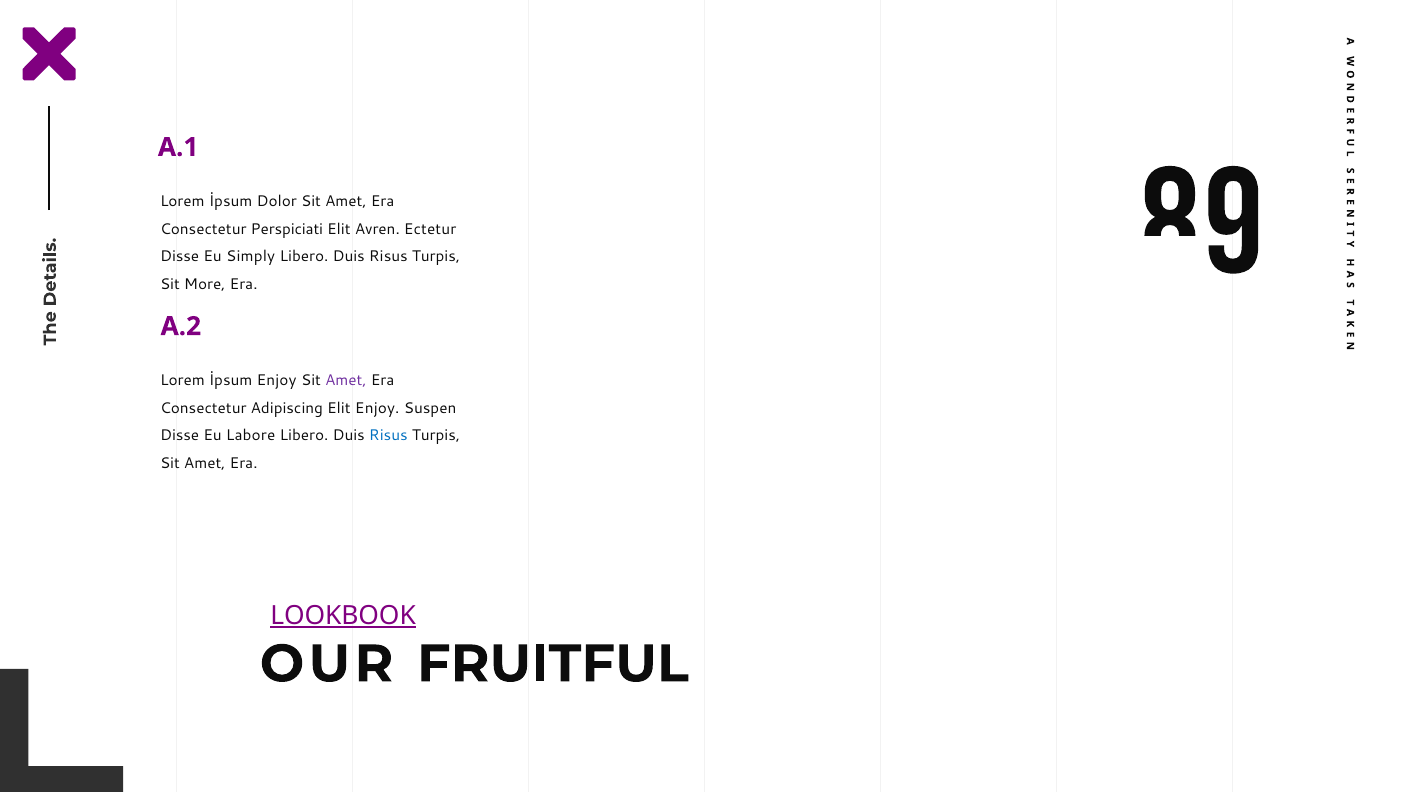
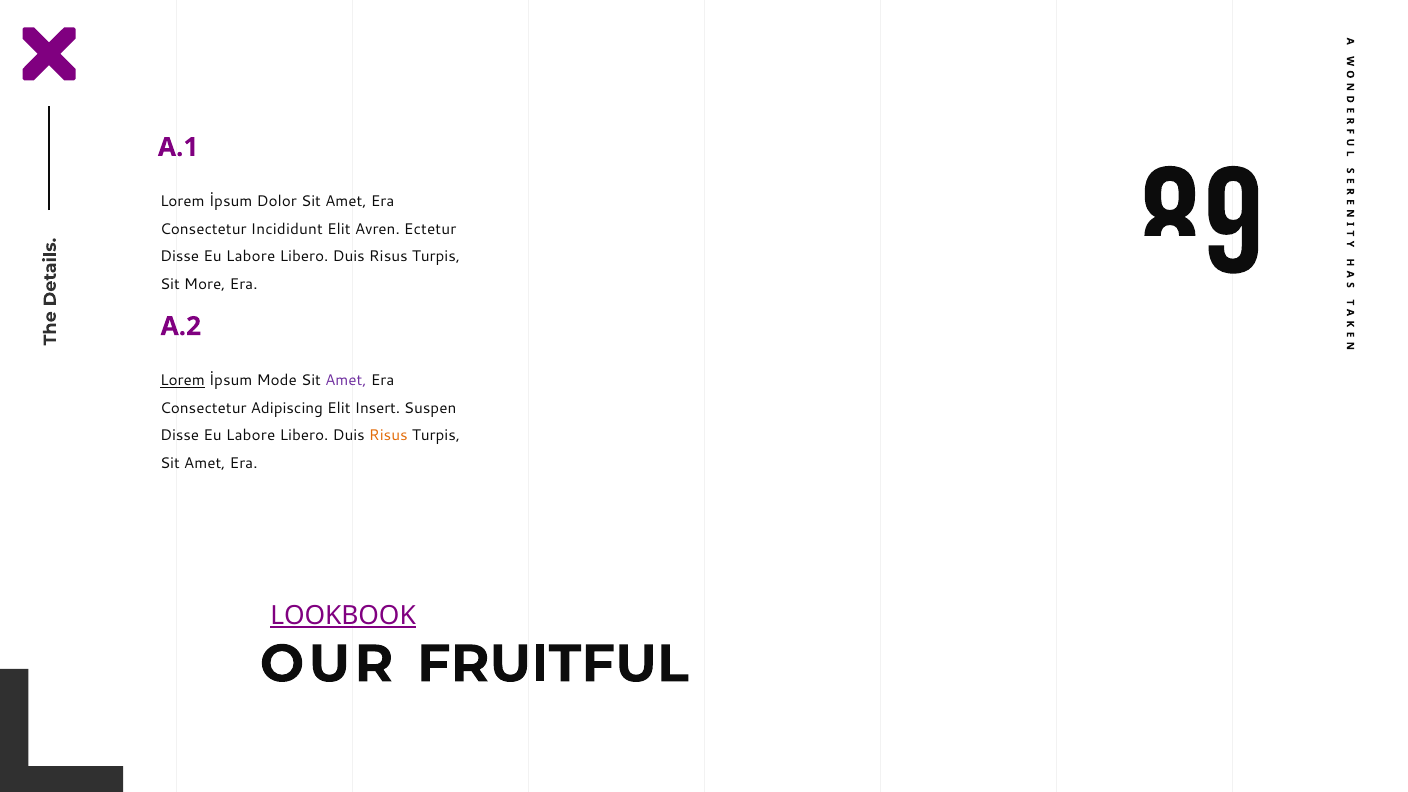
Perspiciati: Perspiciati -> Incididunt
Simply at (251, 257): Simply -> Labore
Lorem at (182, 380) underline: none -> present
İpsum Enjoy: Enjoy -> Mode
Elit Enjoy: Enjoy -> Insert
Risus at (388, 436) colour: blue -> orange
